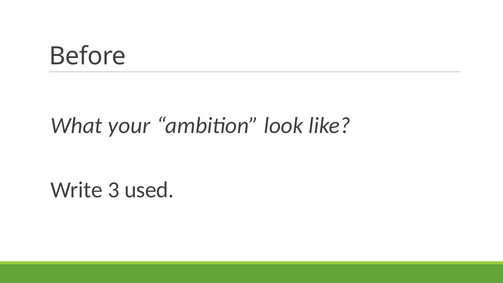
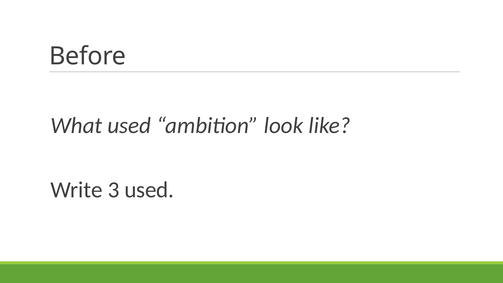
What your: your -> used
